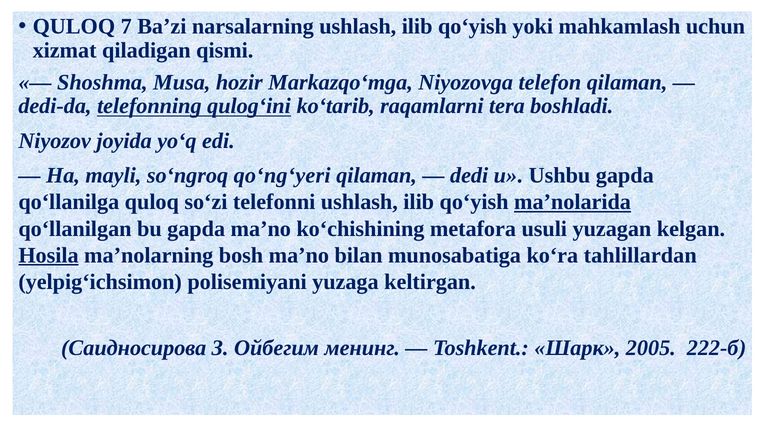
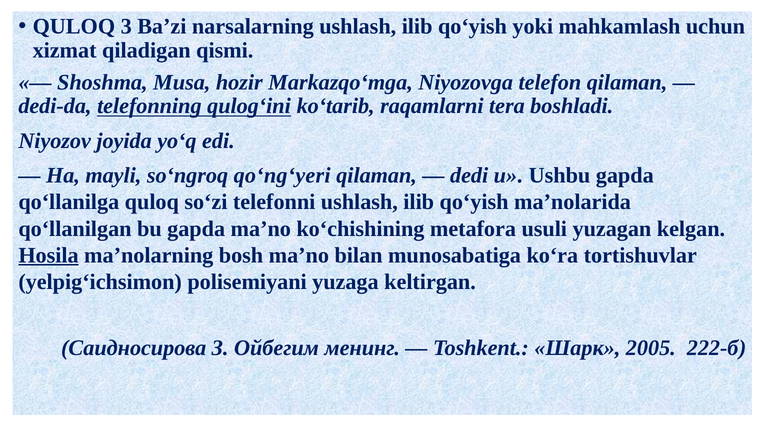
7: 7 -> 3
ma’nolarida underline: present -> none
tahlillardan: tahlillardan -> tortishuvlar
